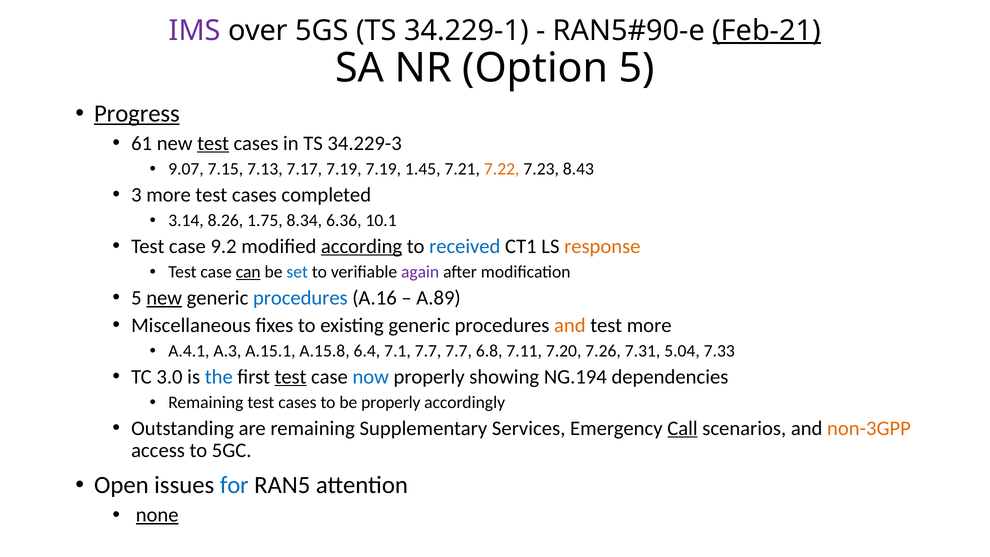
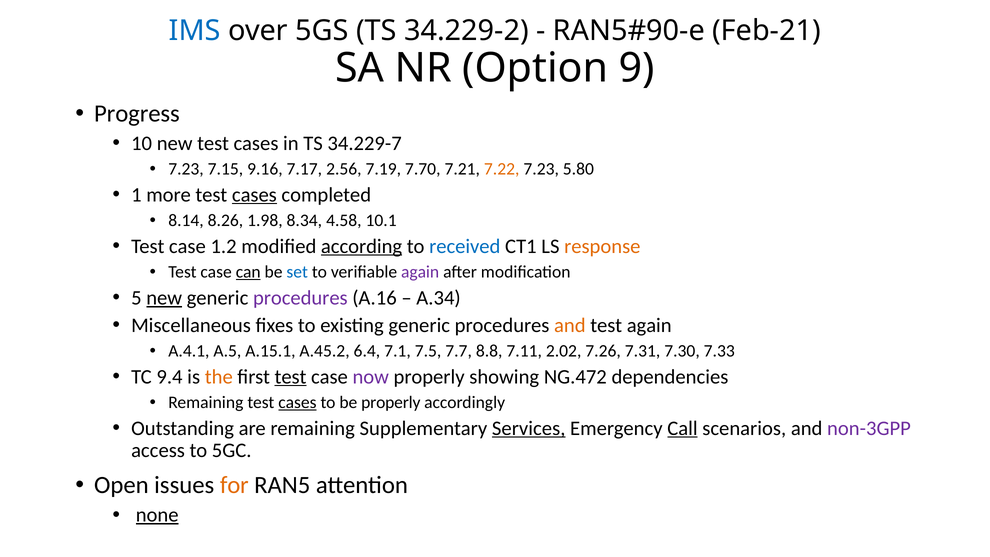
IMS colour: purple -> blue
34.229-1: 34.229-1 -> 34.229-2
Feb-21 underline: present -> none
Option 5: 5 -> 9
Progress underline: present -> none
61: 61 -> 10
test at (213, 143) underline: present -> none
34.229-3: 34.229-3 -> 34.229-7
9.07 at (186, 169): 9.07 -> 7.23
7.13: 7.13 -> 9.16
7.17 7.19: 7.19 -> 2.56
1.45: 1.45 -> 7.70
8.43: 8.43 -> 5.80
3: 3 -> 1
cases at (254, 195) underline: none -> present
3.14: 3.14 -> 8.14
1.75: 1.75 -> 1.98
6.36: 6.36 -> 4.58
9.2: 9.2 -> 1.2
procedures at (300, 298) colour: blue -> purple
A.89: A.89 -> A.34
test more: more -> again
A.3: A.3 -> A.5
A.15.8: A.15.8 -> A.45.2
7.1 7.7: 7.7 -> 7.5
6.8: 6.8 -> 8.8
7.20: 7.20 -> 2.02
5.04: 5.04 -> 7.30
3.0: 3.0 -> 9.4
the colour: blue -> orange
now colour: blue -> purple
NG.194: NG.194 -> NG.472
cases at (297, 402) underline: none -> present
Services underline: none -> present
non-3GPP colour: orange -> purple
for colour: blue -> orange
